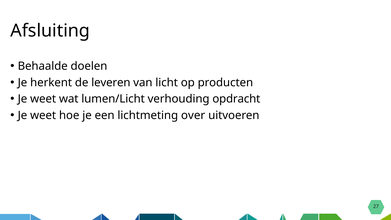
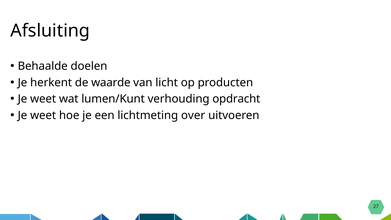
leveren: leveren -> waarde
lumen/Licht: lumen/Licht -> lumen/Kunt
